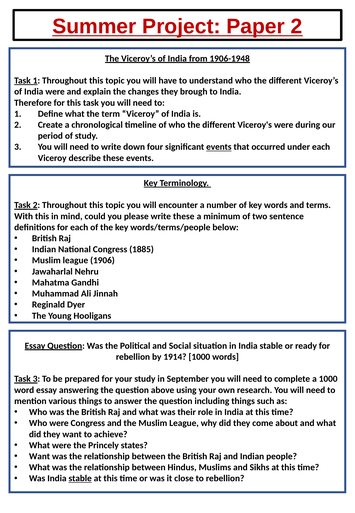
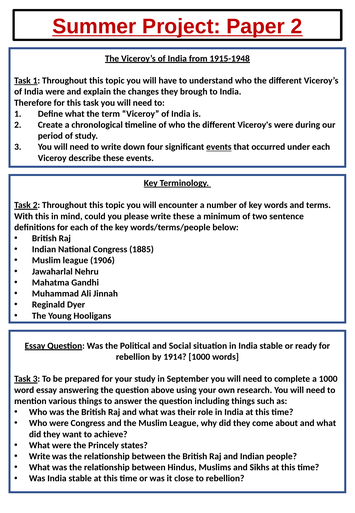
1906-1948: 1906-1948 -> 1915-1948
Want at (40, 456): Want -> Write
stable at (80, 478) underline: present -> none
